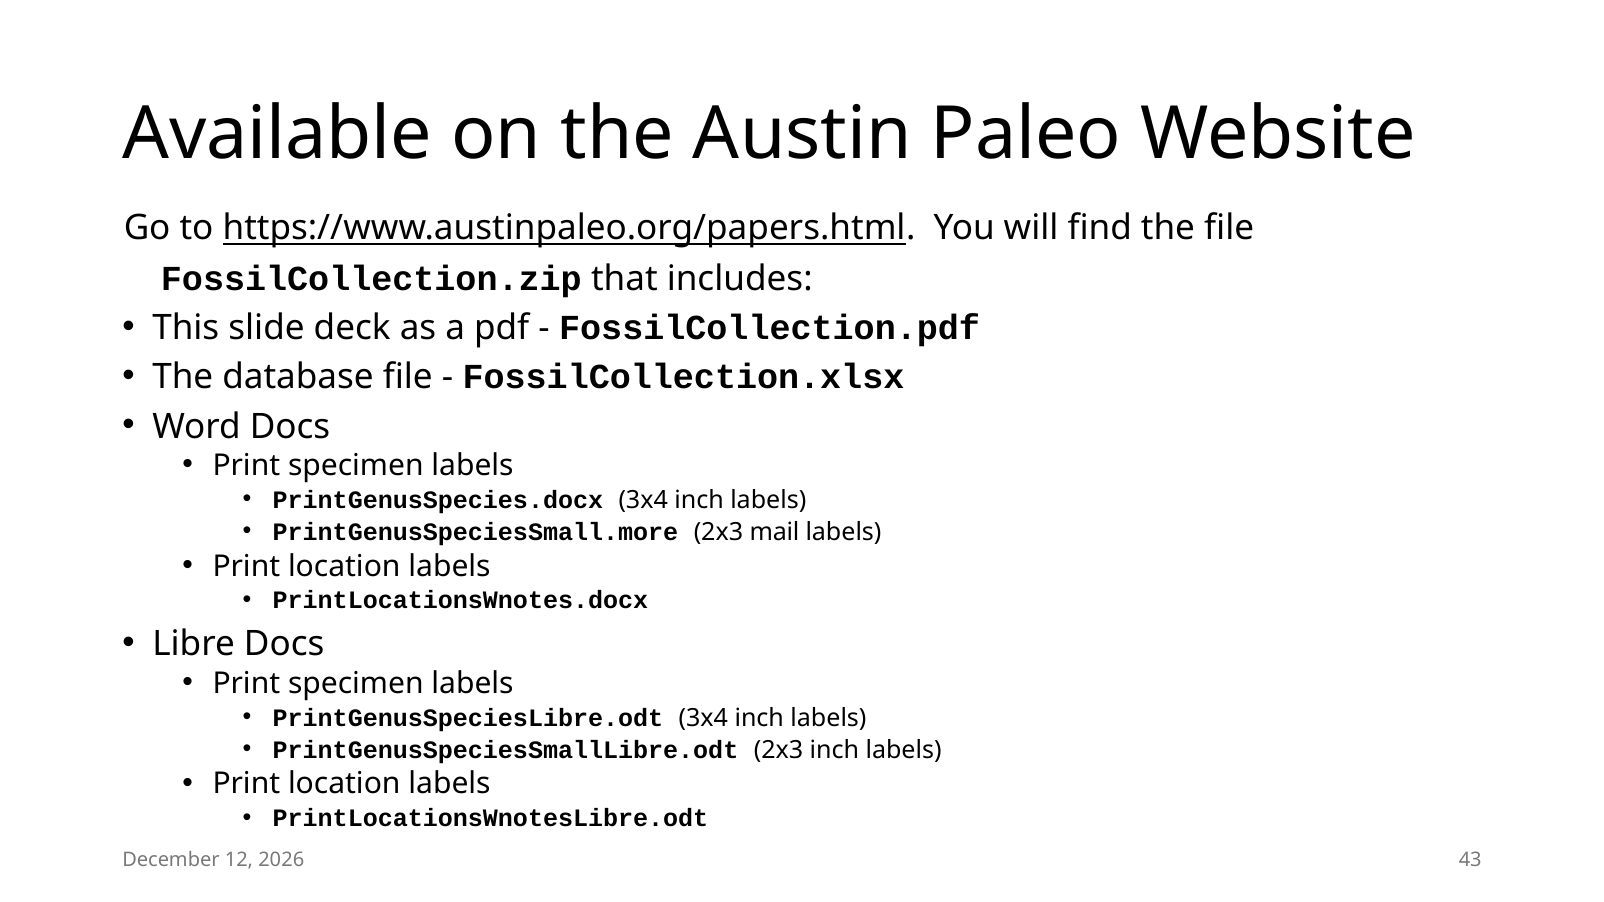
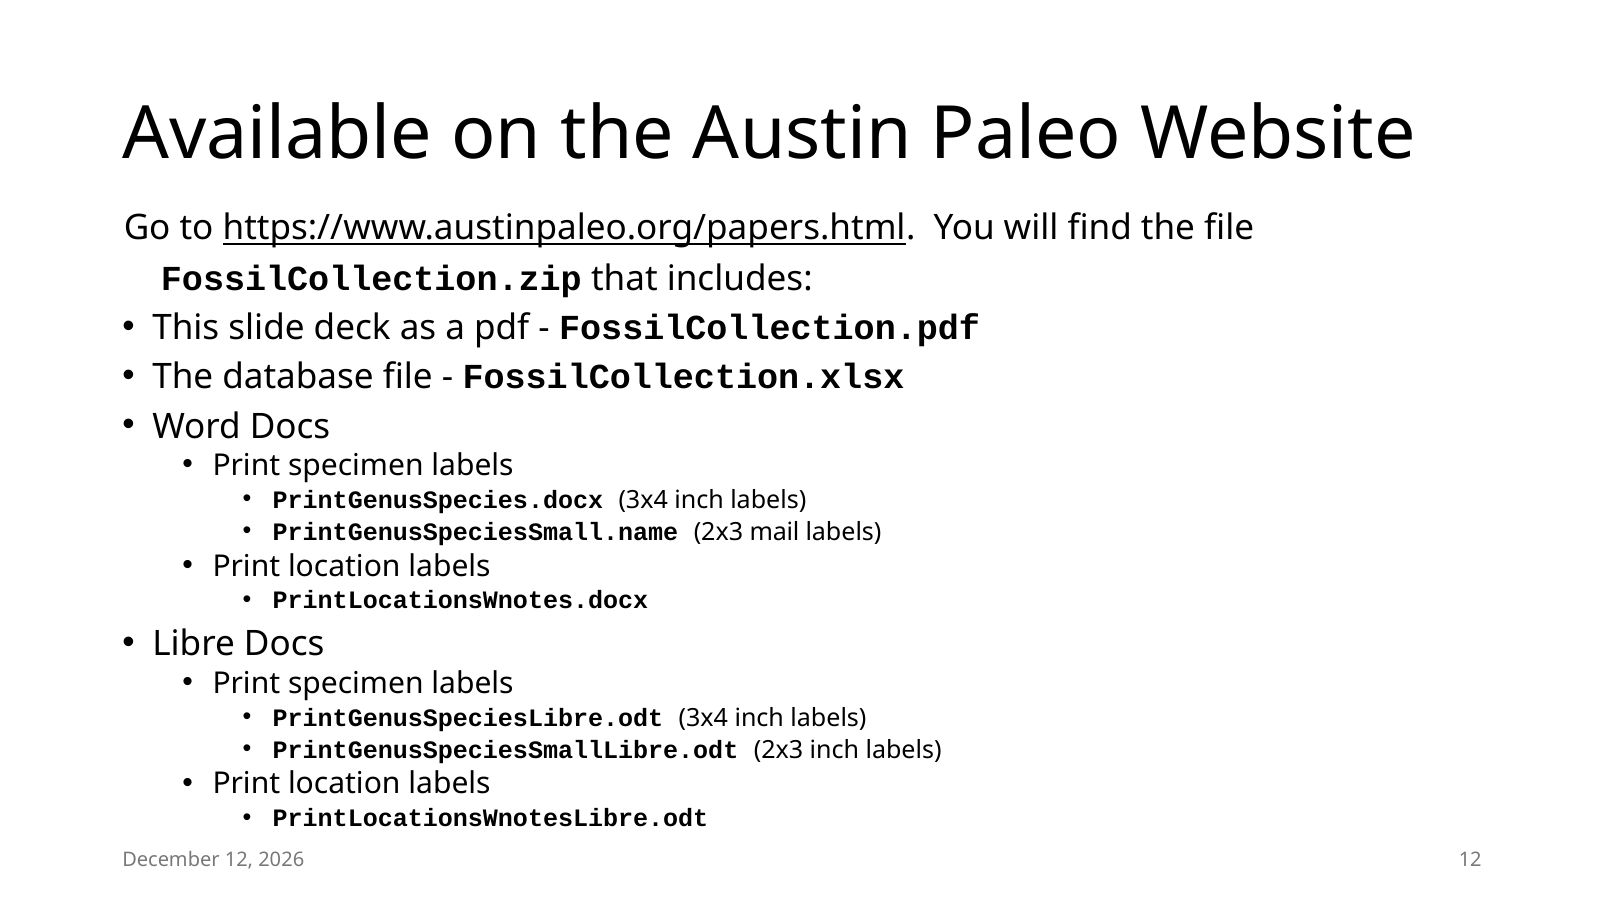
PrintGenusSpeciesSmall.more: PrintGenusSpeciesSmall.more -> PrintGenusSpeciesSmall.name
43 at (1470, 860): 43 -> 12
